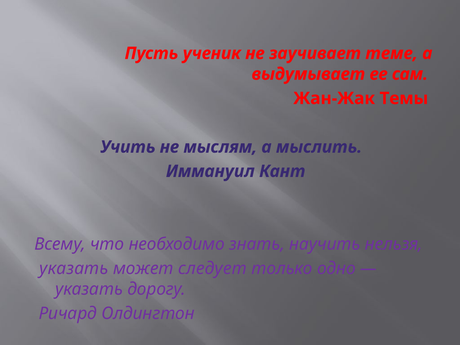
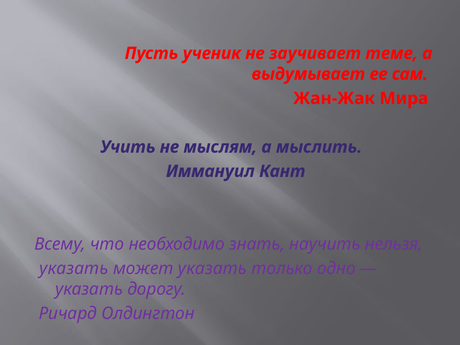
Темы: Темы -> Мира
может следует: следует -> указать
